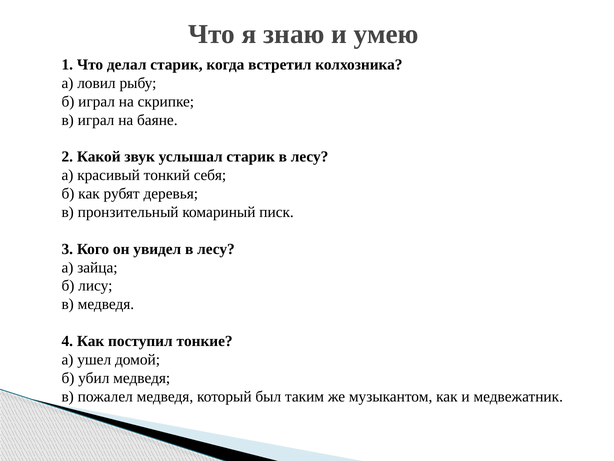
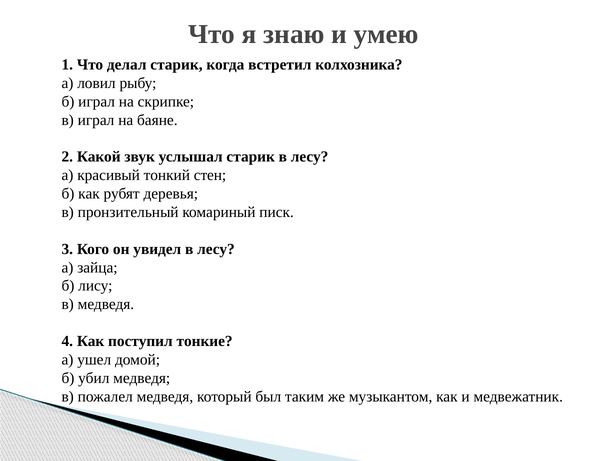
себя: себя -> стен
